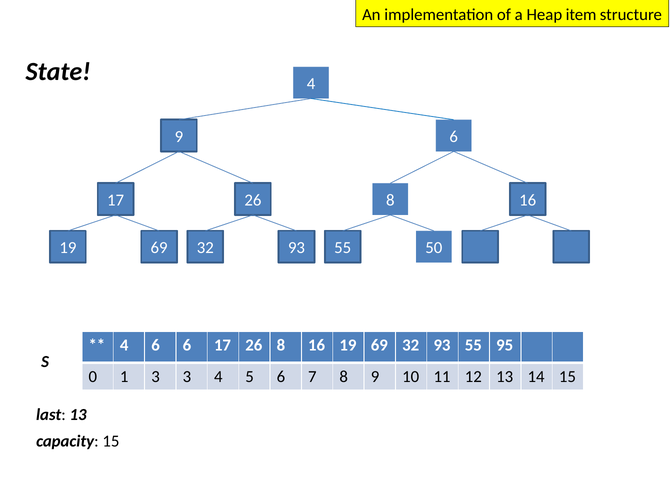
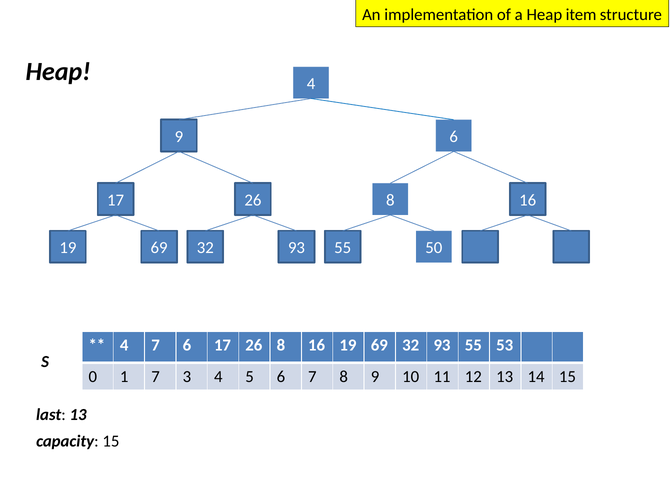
State at (58, 72): State -> Heap
4 6: 6 -> 7
95: 95 -> 53
1 3: 3 -> 7
